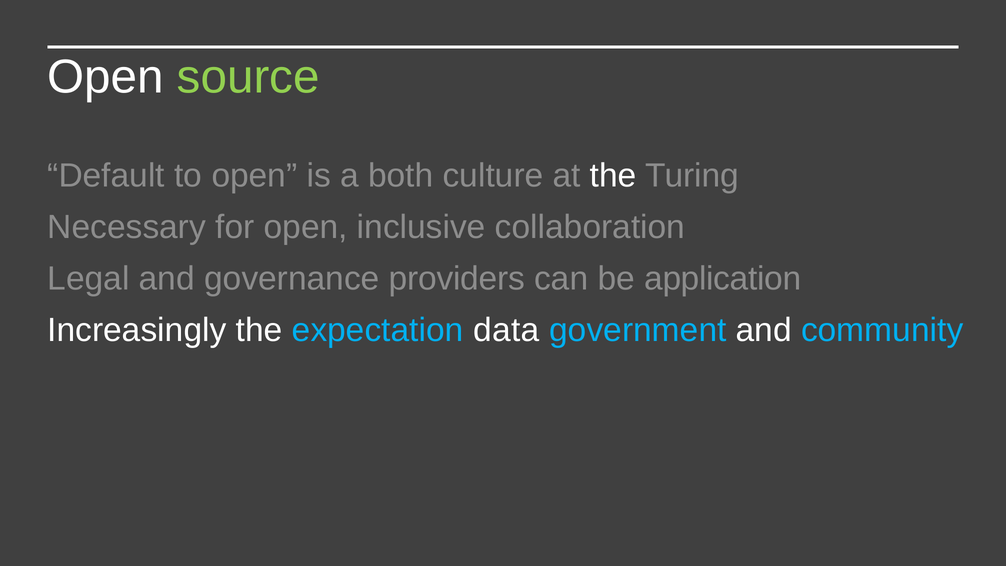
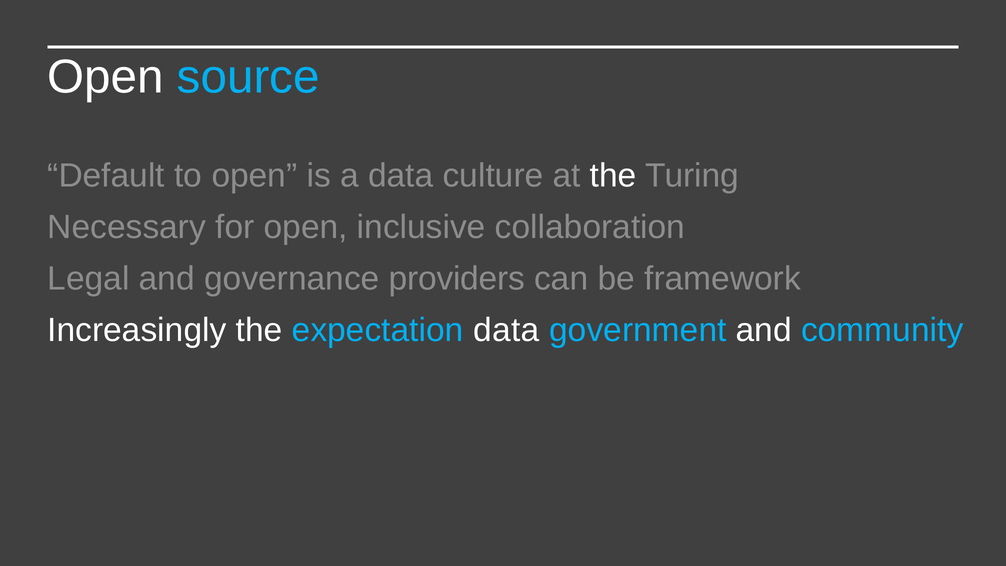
source colour: light green -> light blue
a both: both -> data
application: application -> framework
